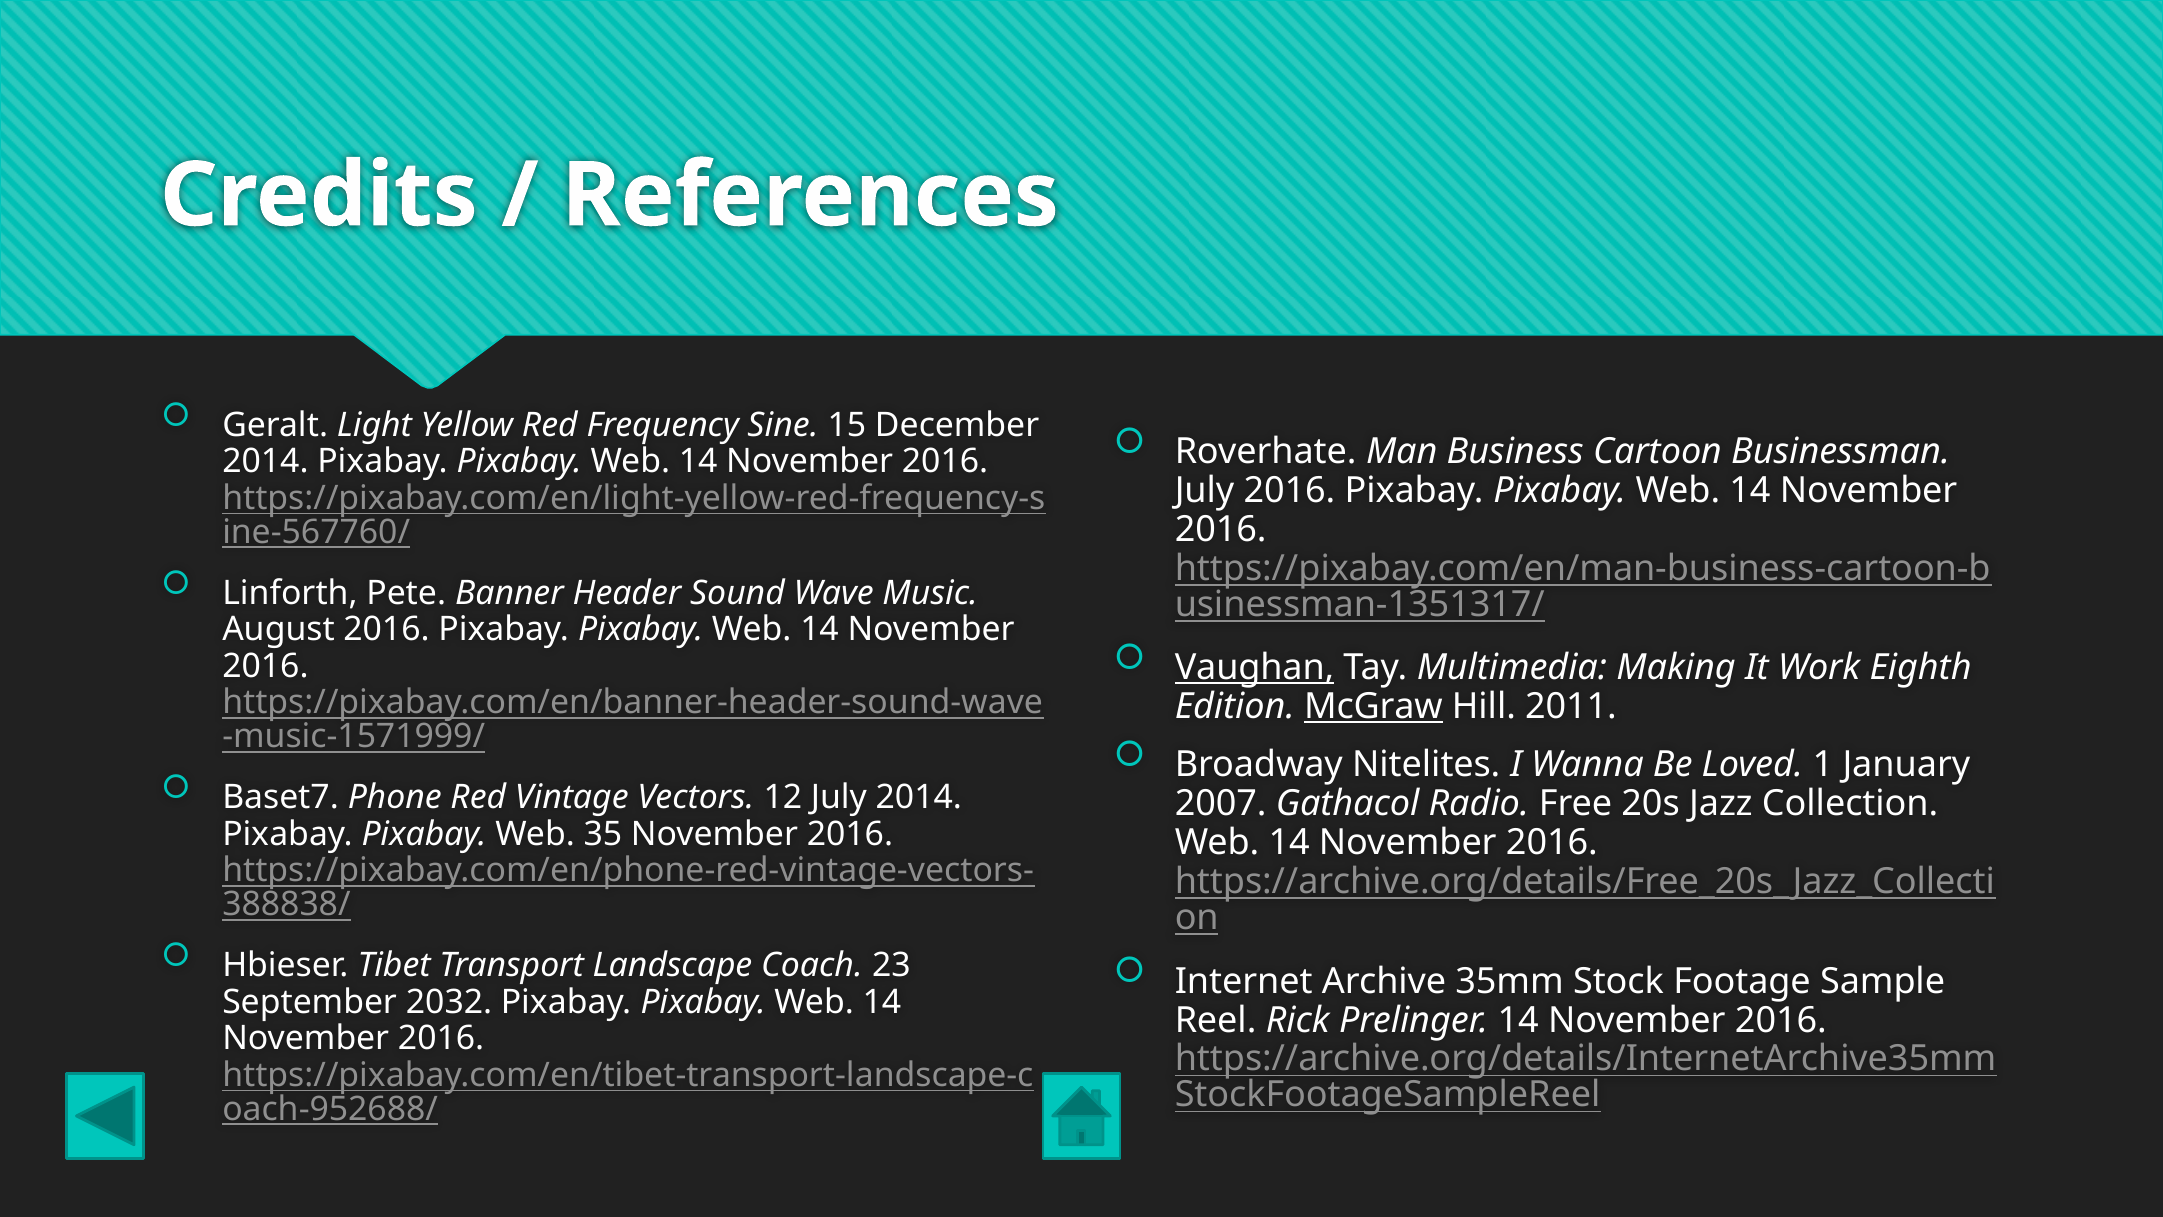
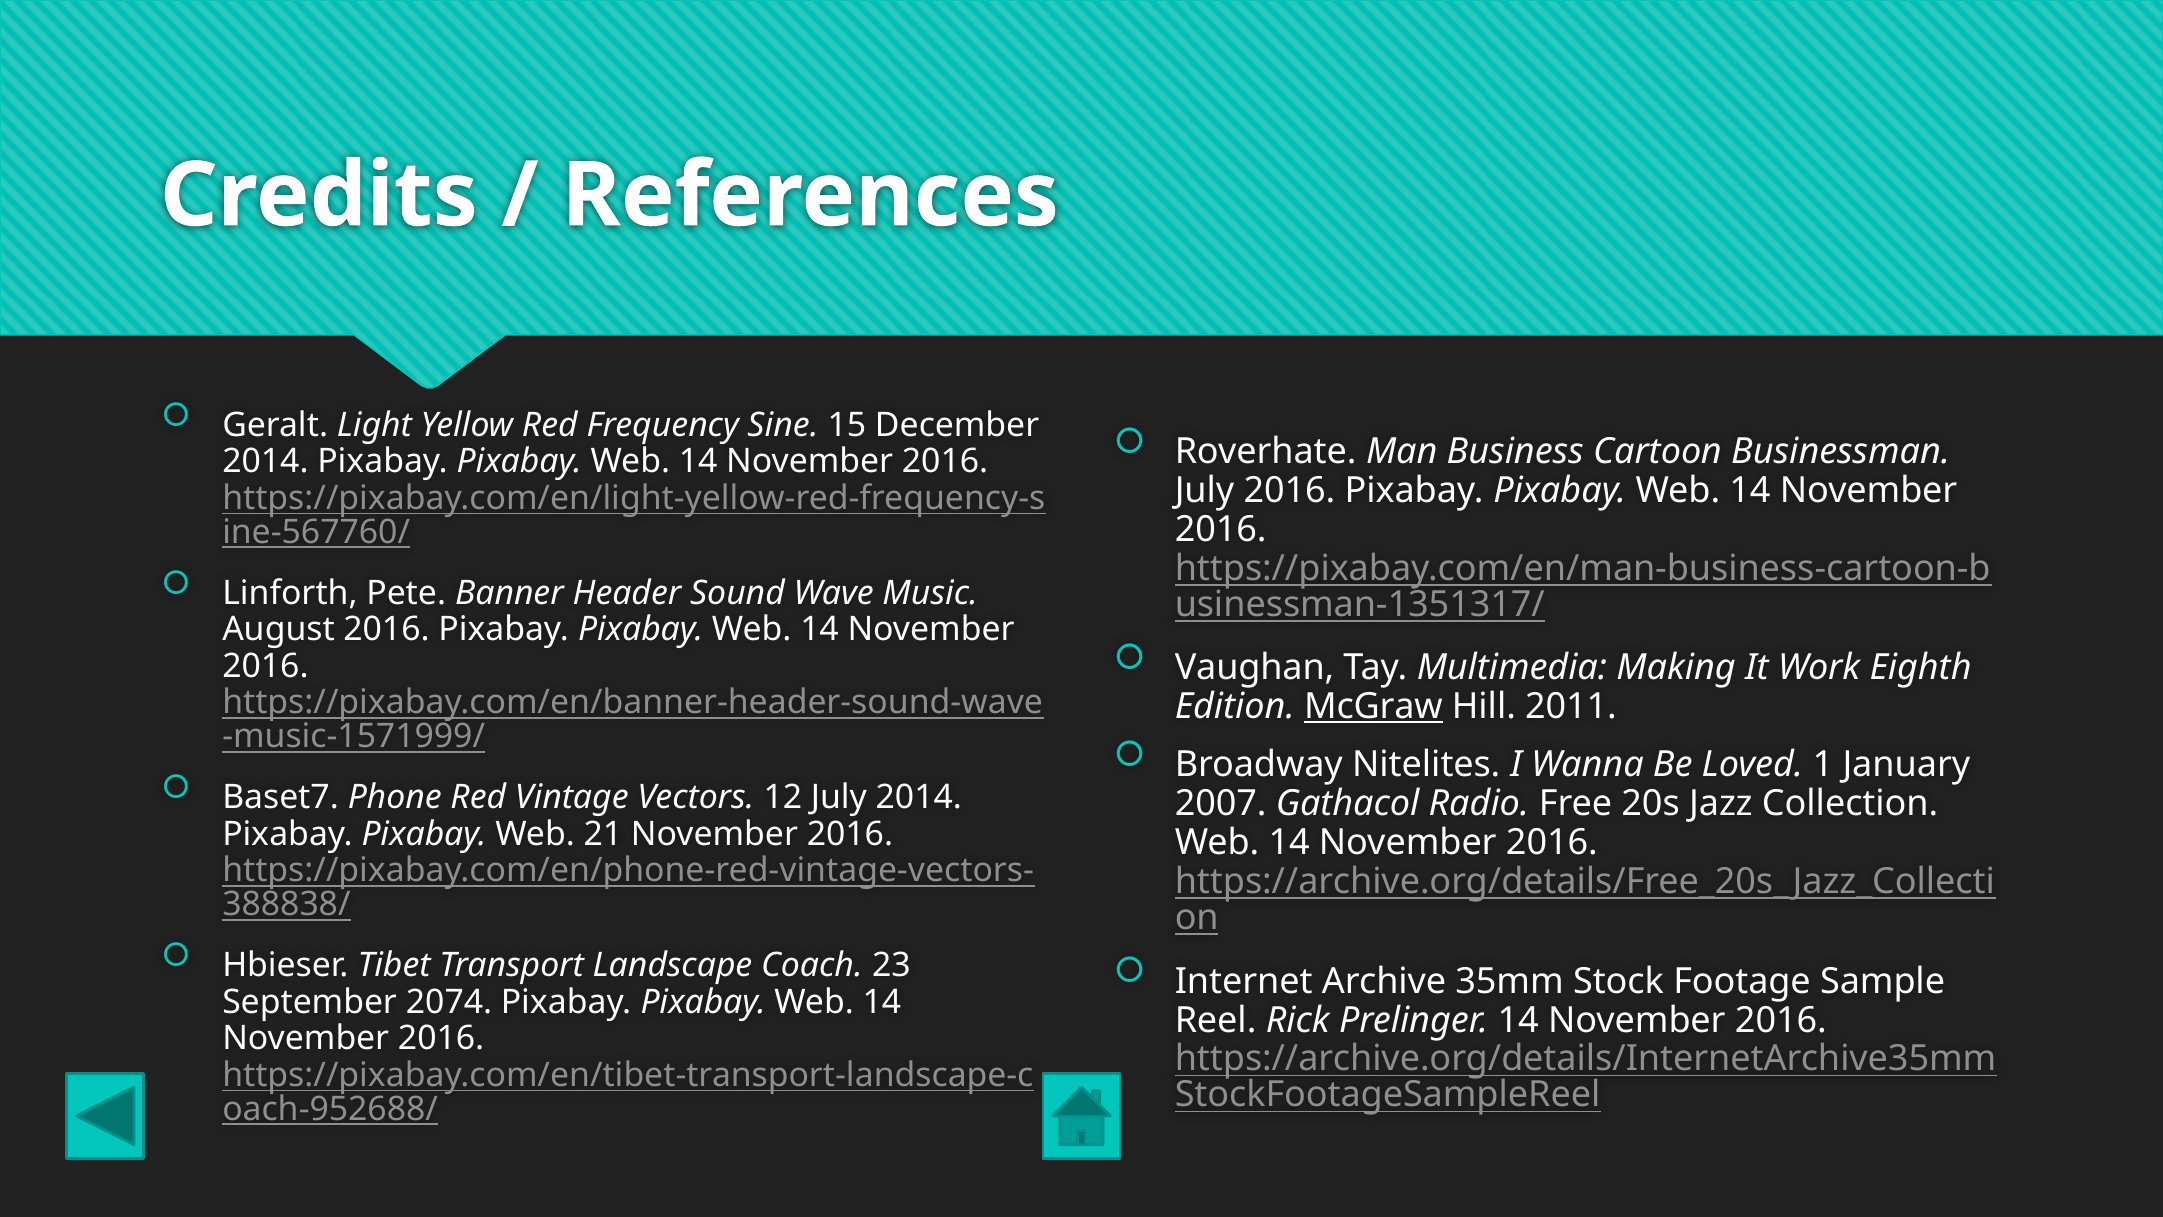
Vaughan underline: present -> none
35: 35 -> 21
2032: 2032 -> 2074
